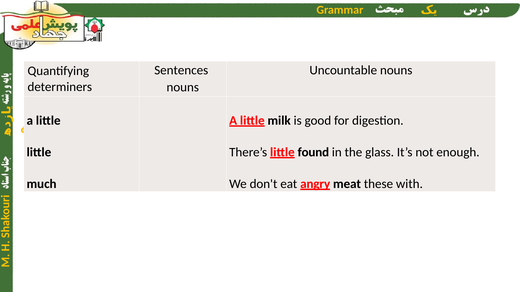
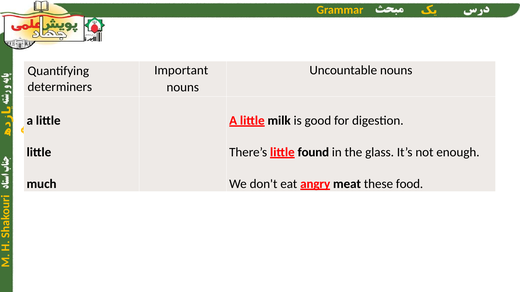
Sentences: Sentences -> Important
with: with -> food
